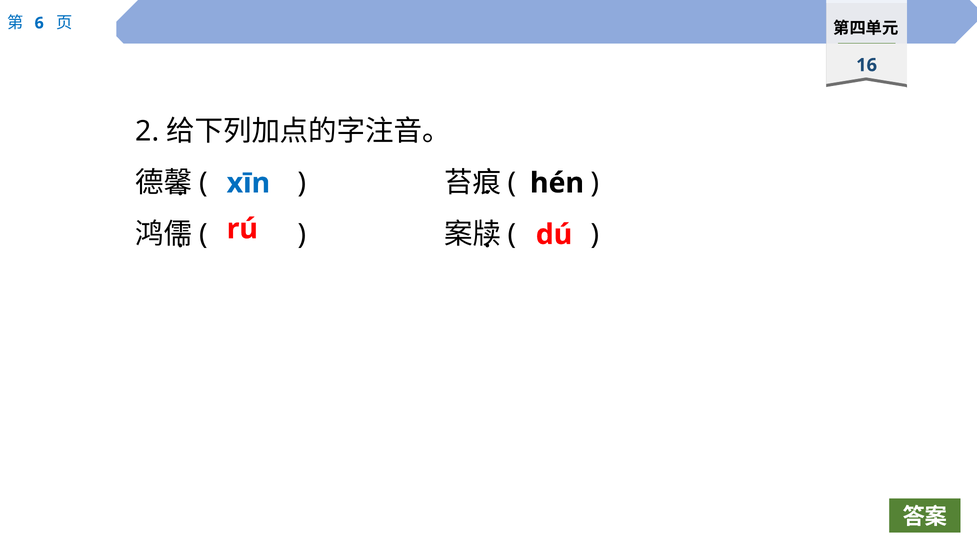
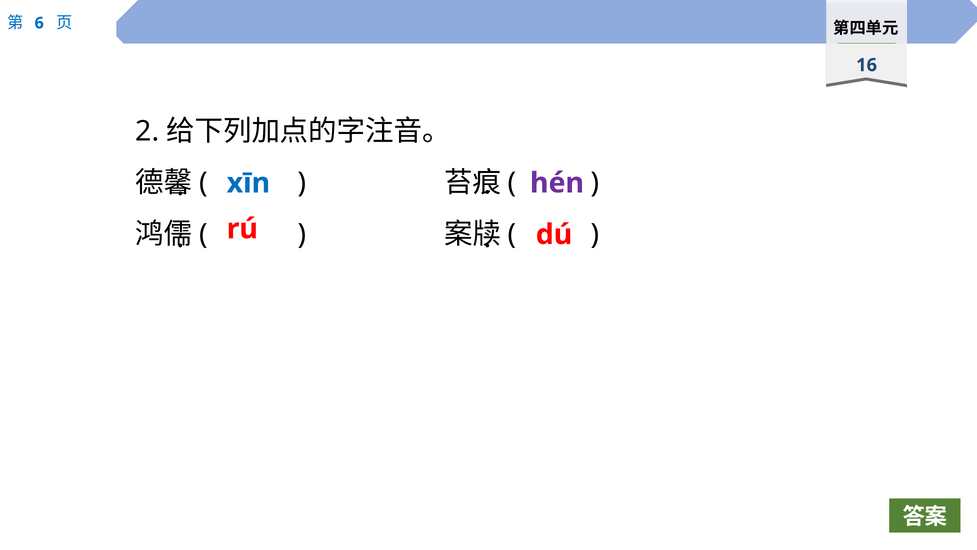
hén colour: black -> purple
